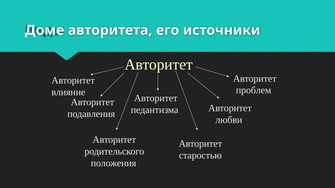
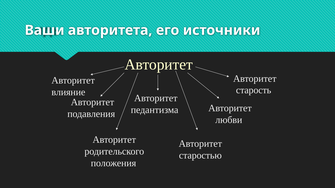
Доме: Доме -> Ваши
проблем: проблем -> старость
